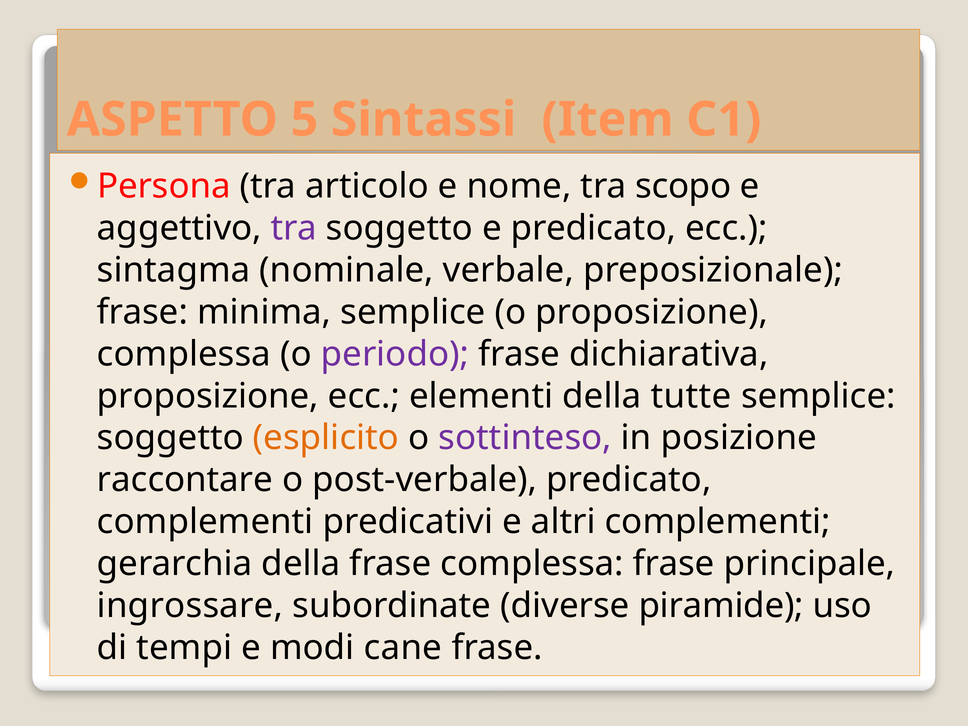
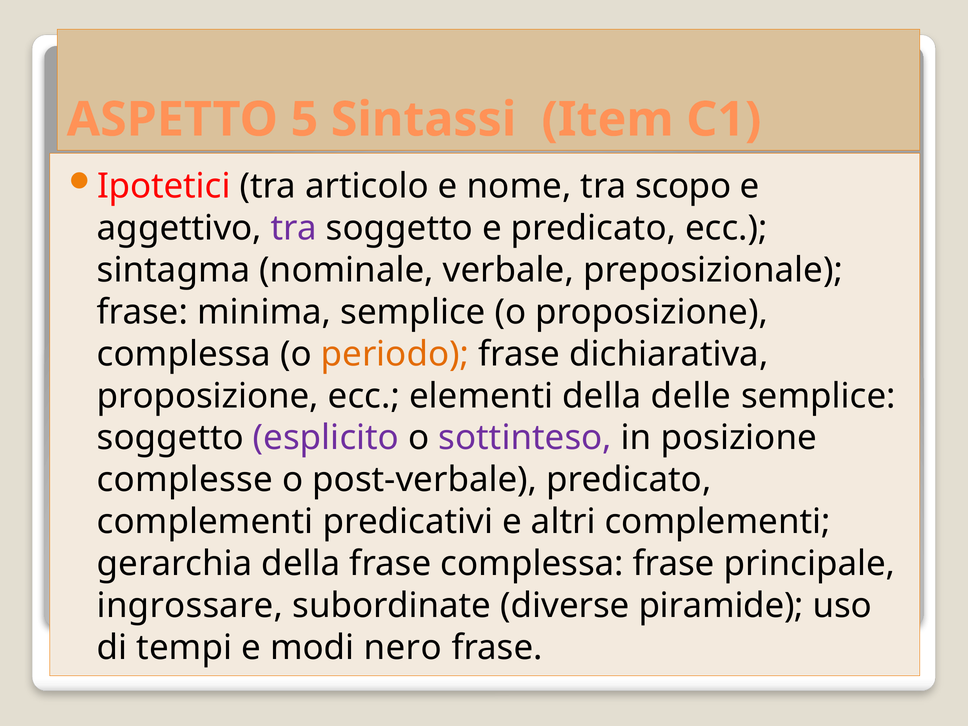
Persona: Persona -> Ipotetici
periodo colour: purple -> orange
tutte: tutte -> delle
esplicito colour: orange -> purple
raccontare: raccontare -> complesse
cane: cane -> nero
